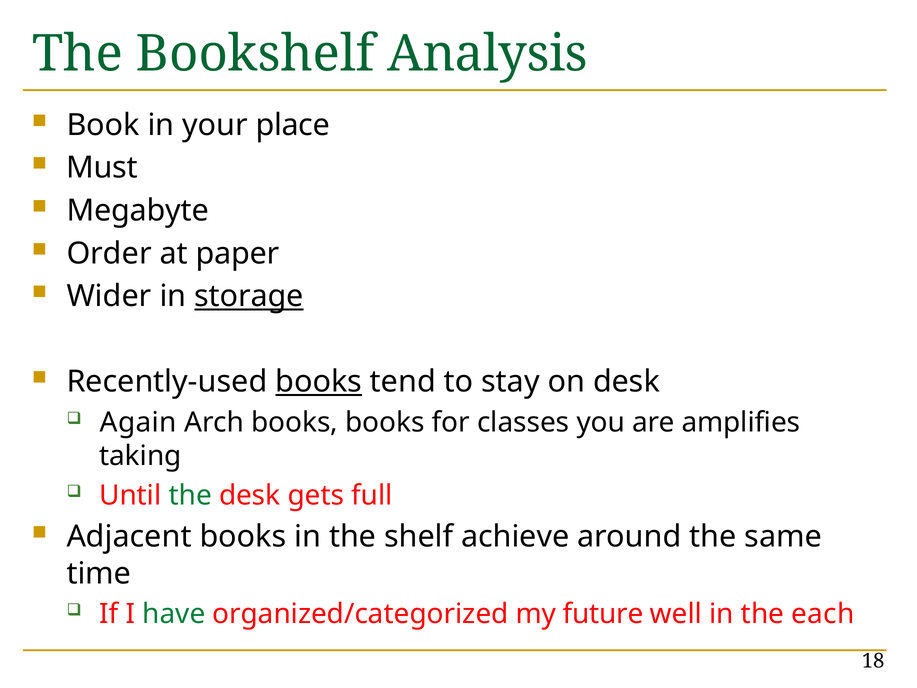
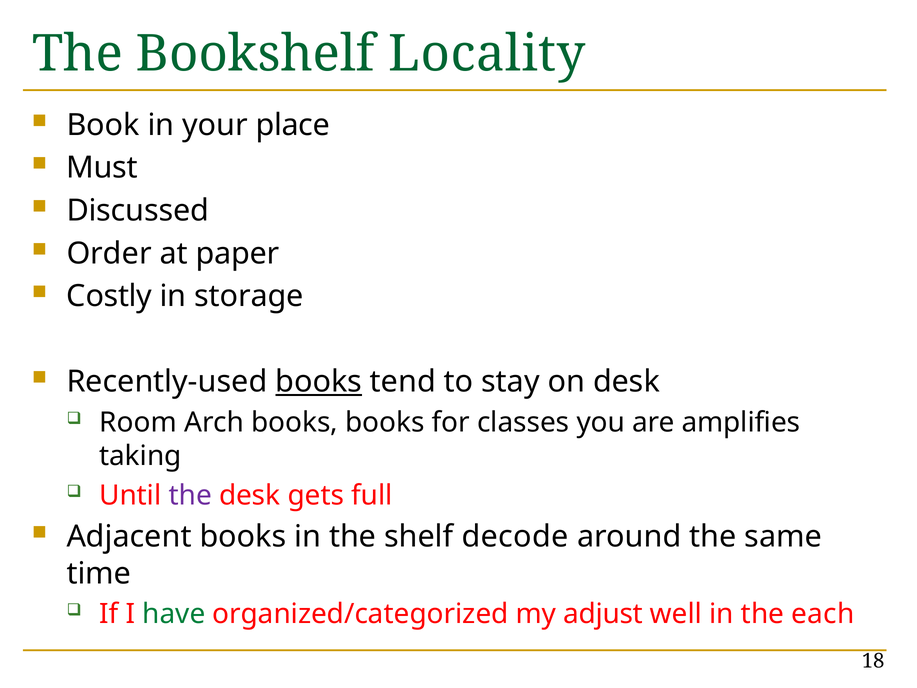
Analysis: Analysis -> Locality
Megabyte: Megabyte -> Discussed
Wider: Wider -> Costly
storage underline: present -> none
Again: Again -> Room
the at (190, 495) colour: green -> purple
achieve: achieve -> decode
future: future -> adjust
